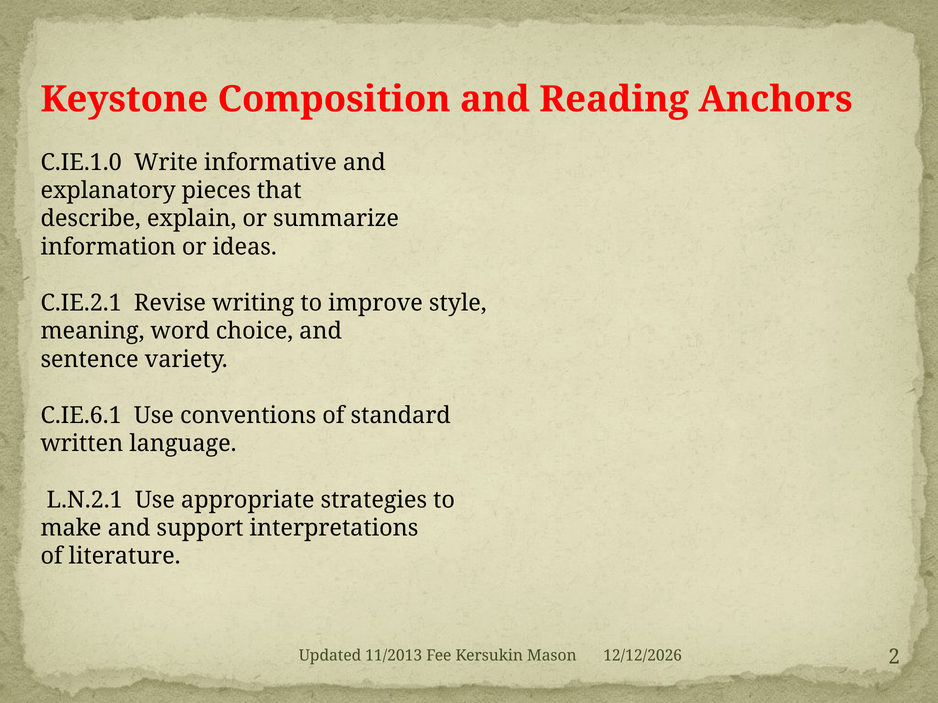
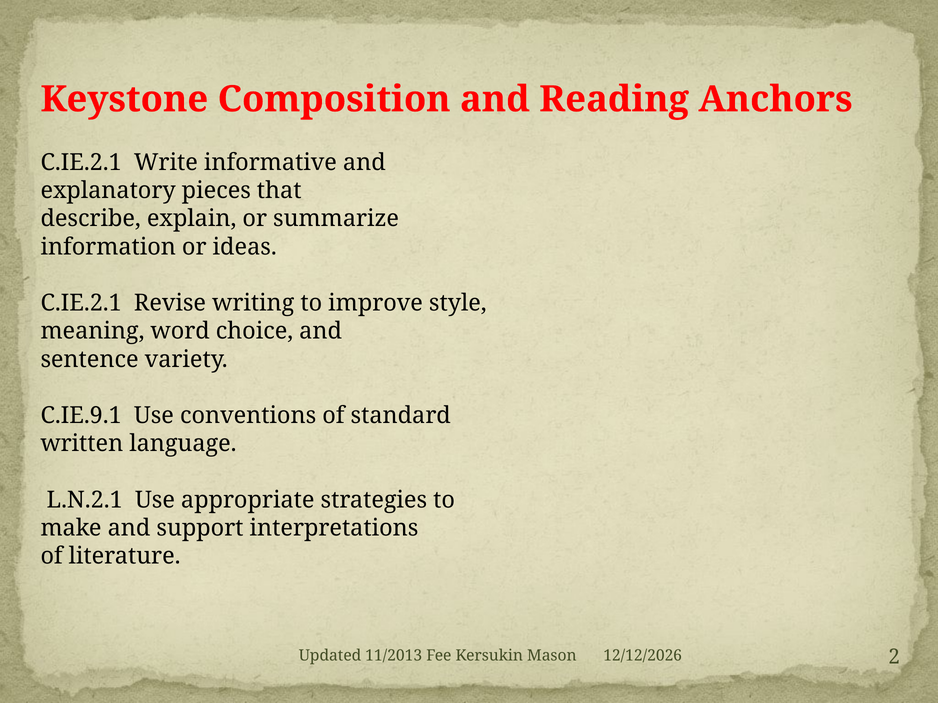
C.IE.1.0 at (81, 163): C.IE.1.0 -> C.IE.2.1
C.IE.6.1: C.IE.6.1 -> C.IE.9.1
